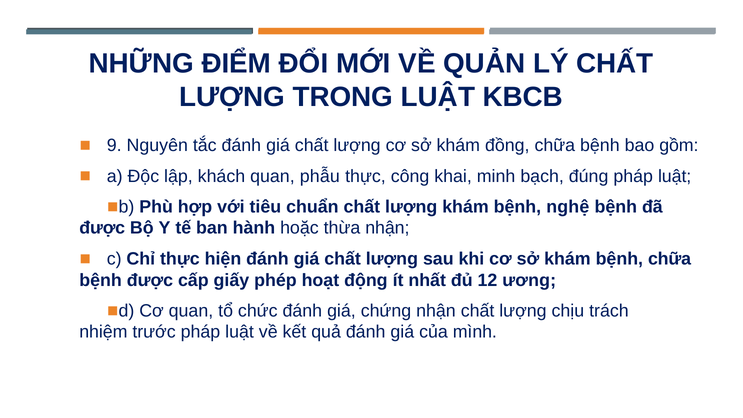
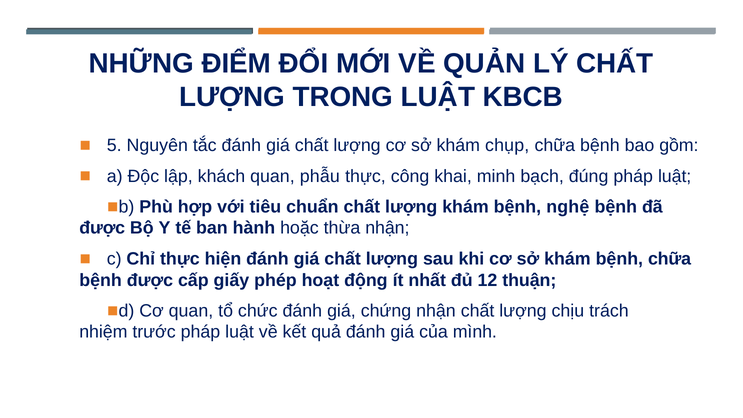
9: 9 -> 5
đồng: đồng -> chụp
ương: ương -> thuận
